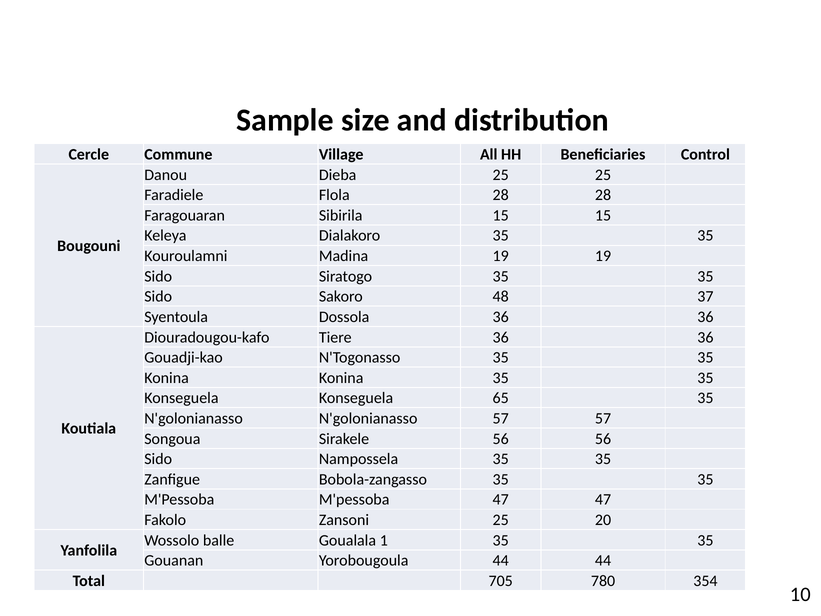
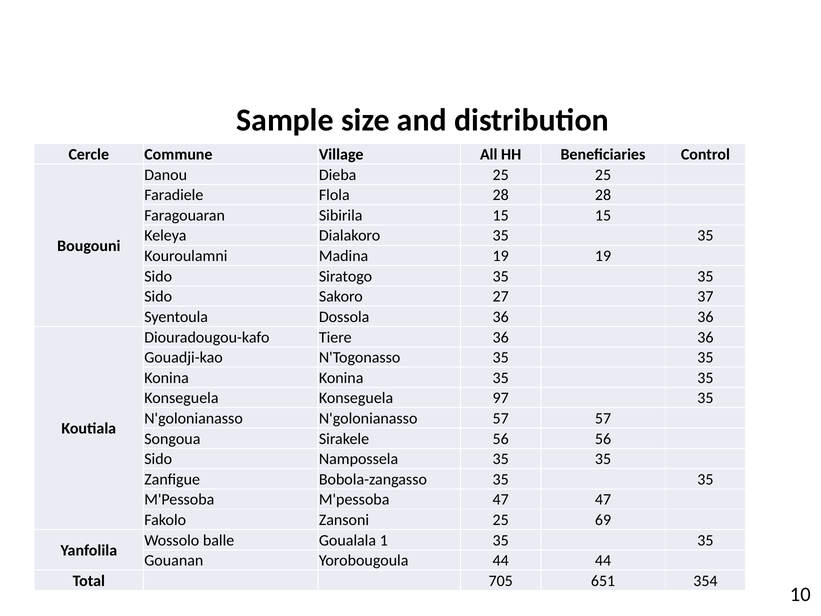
48: 48 -> 27
65: 65 -> 97
20: 20 -> 69
780: 780 -> 651
